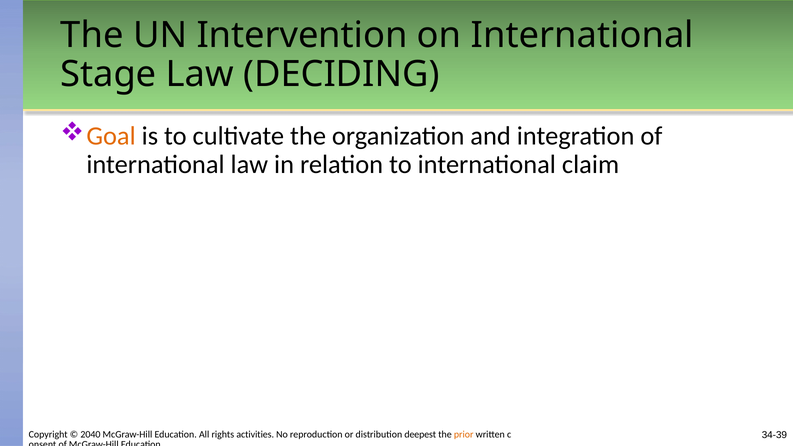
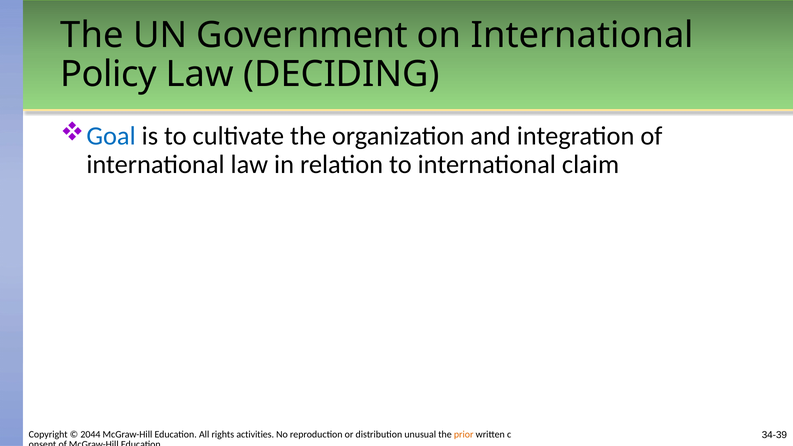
Intervention: Intervention -> Government
Stage: Stage -> Policy
Goal colour: orange -> blue
2040: 2040 -> 2044
deepest: deepest -> unusual
